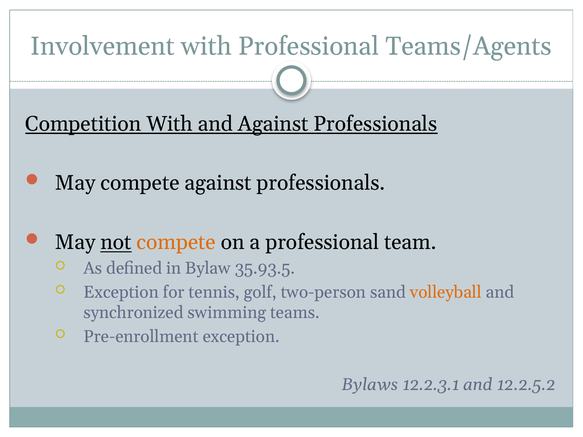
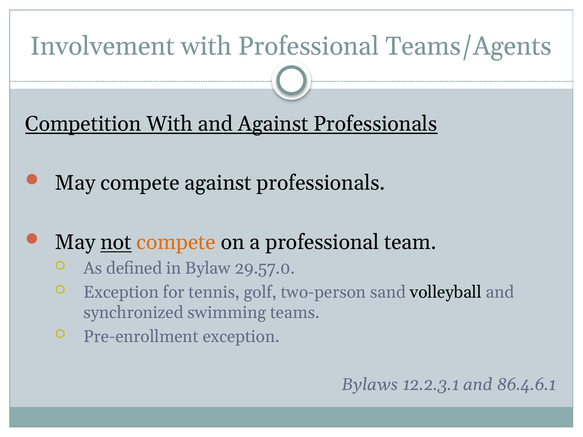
35.93.5: 35.93.5 -> 29.57.0
volleyball colour: orange -> black
12.2.5.2: 12.2.5.2 -> 86.4.6.1
